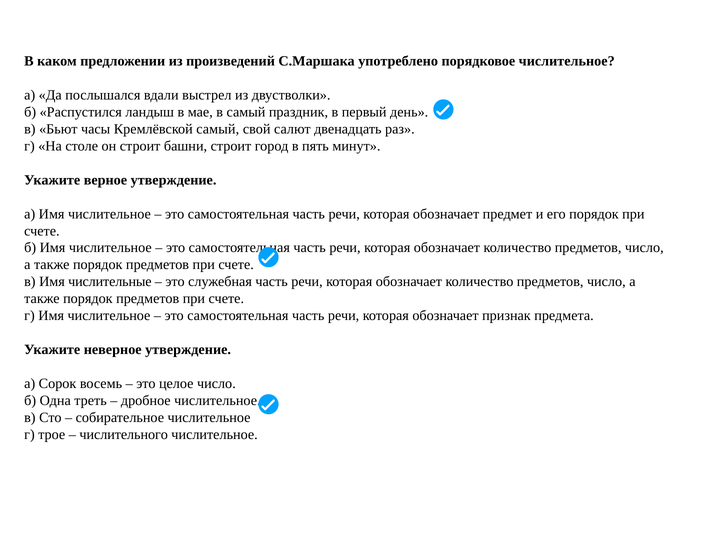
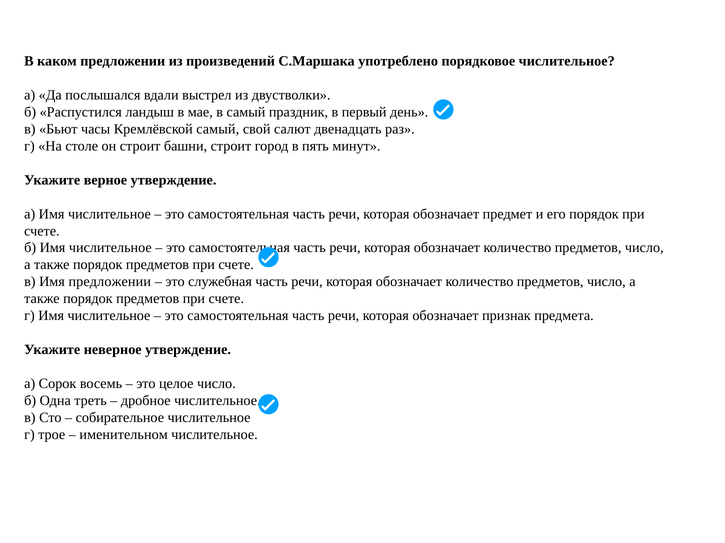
Имя числительные: числительные -> предложении
числительного: числительного -> именительном
